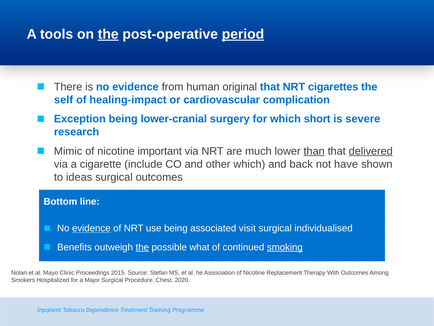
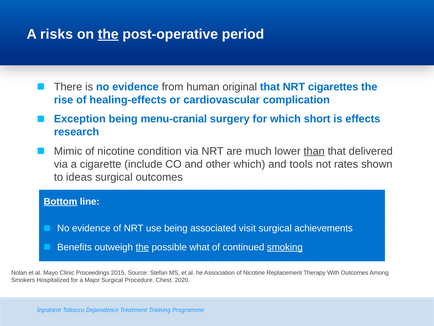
tools: tools -> risks
period underline: present -> none
self: self -> rise
healing-impact: healing-impact -> healing-effects
lower-cranial: lower-cranial -> menu-cranial
severe: severe -> effects
important: important -> condition
delivered underline: present -> none
back: back -> tools
have: have -> rates
Bottom underline: none -> present
evidence at (91, 228) underline: present -> none
individualised: individualised -> achievements
